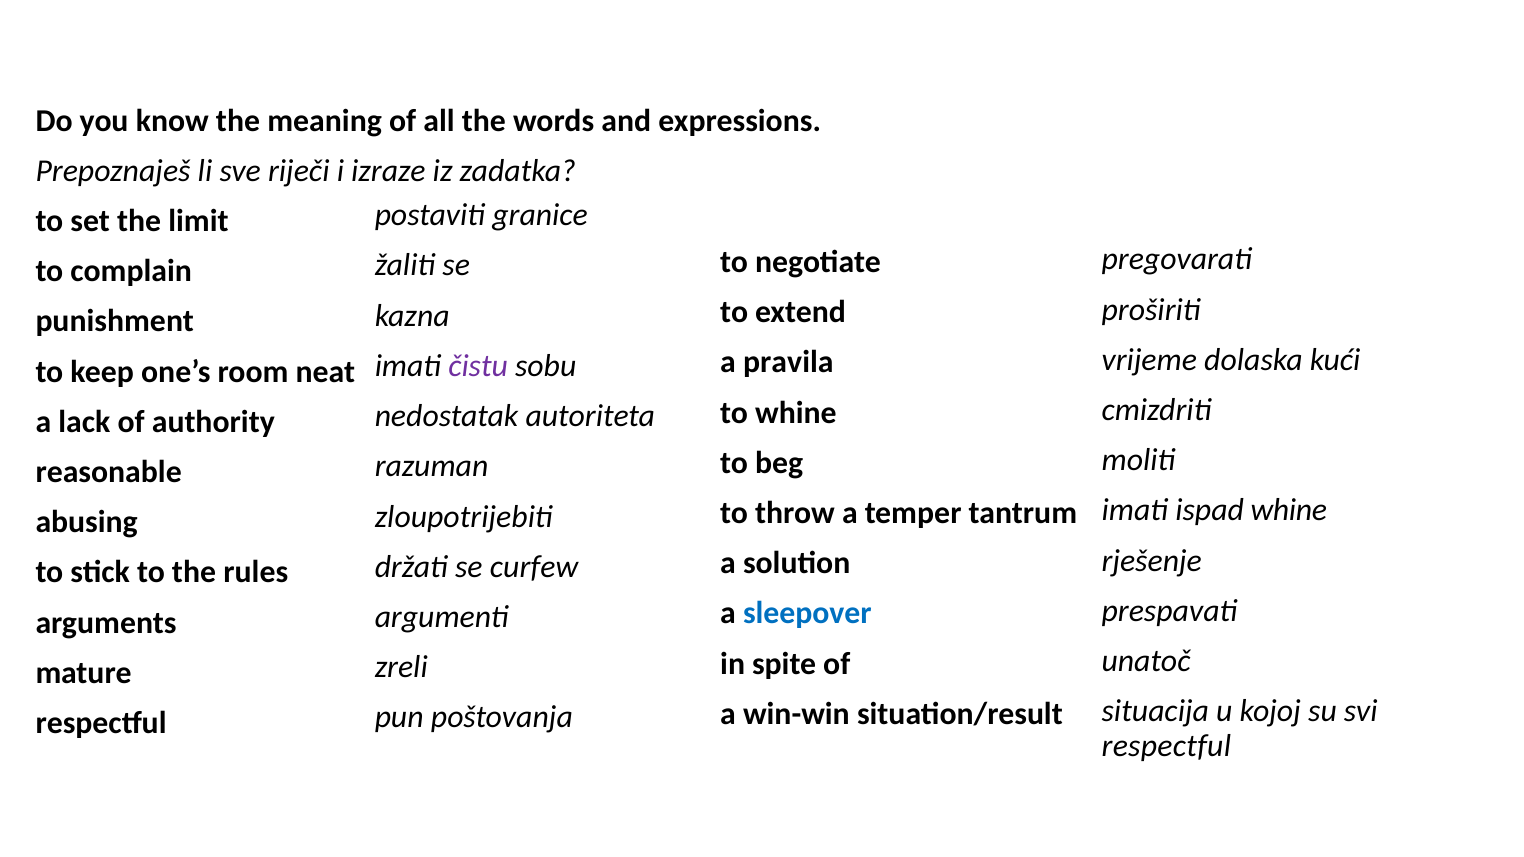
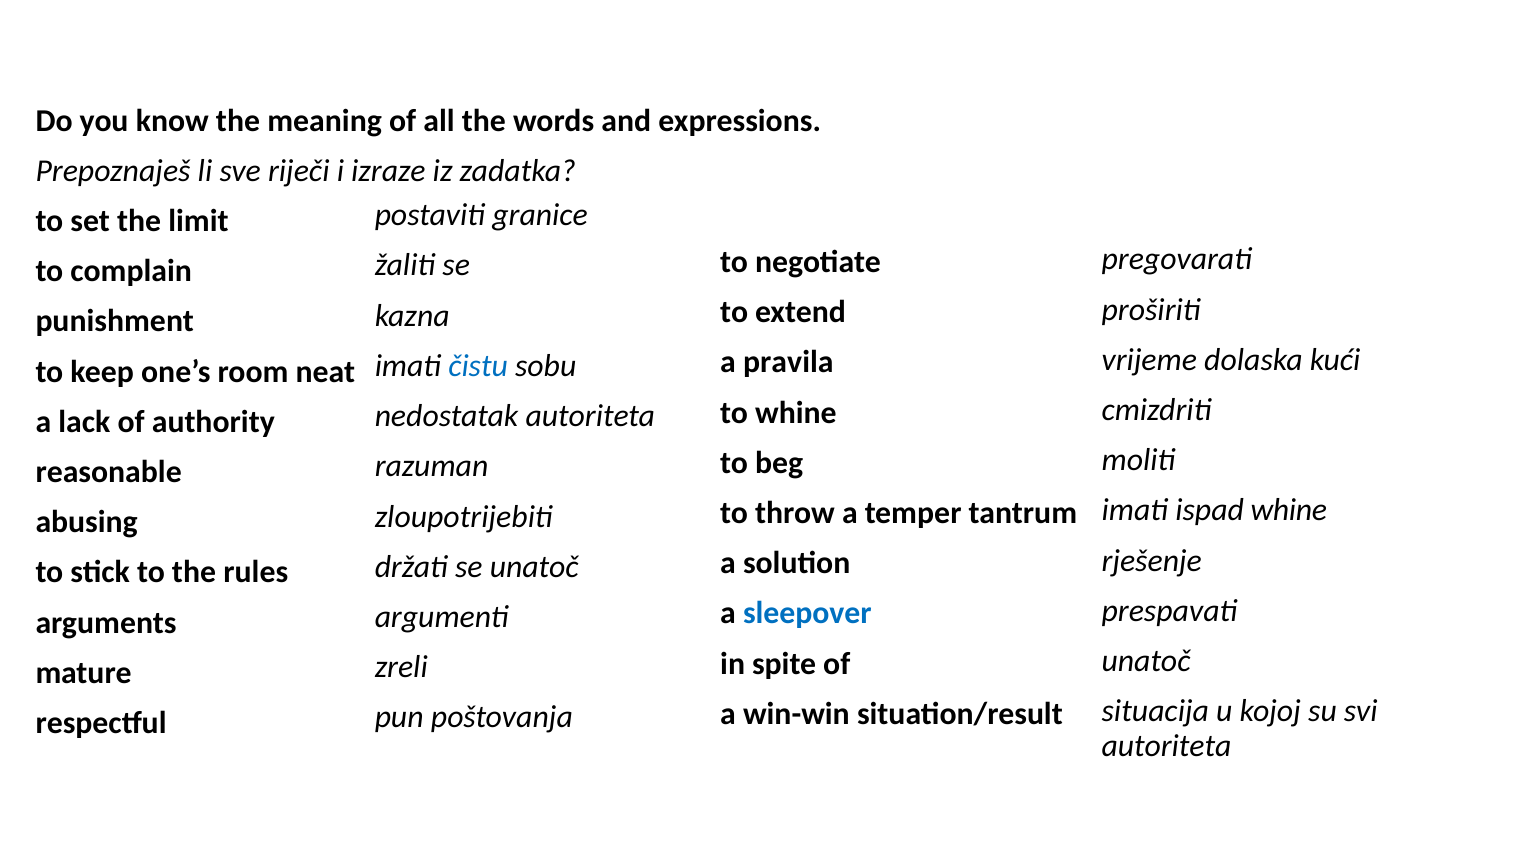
čistu colour: purple -> blue
se curfew: curfew -> unatoč
respectful at (1166, 746): respectful -> autoriteta
